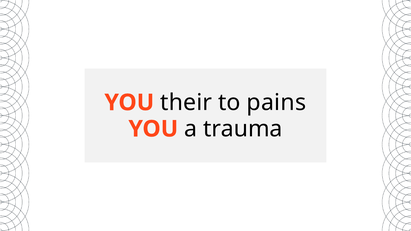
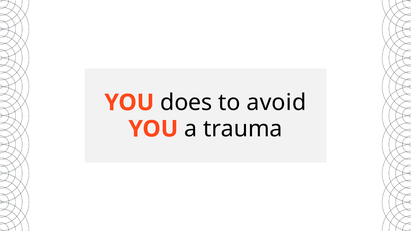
their: their -> does
pains: pains -> avoid
